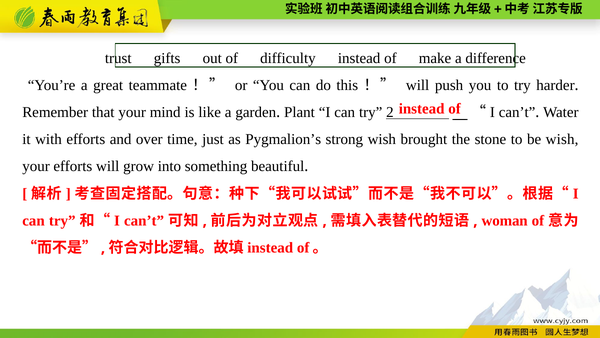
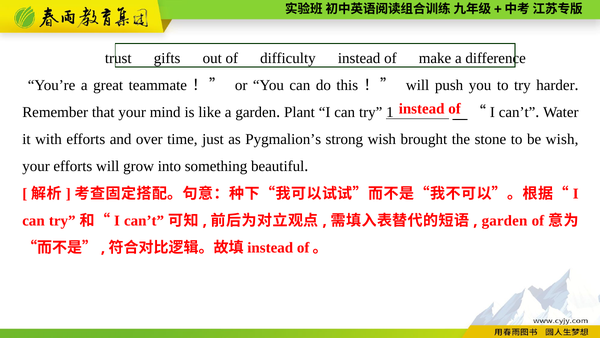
2: 2 -> 1
woman at (505, 221): woman -> garden
